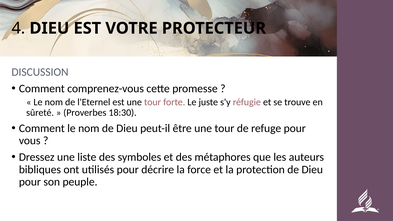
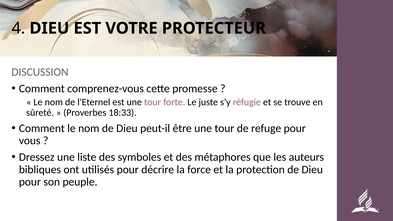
18:30: 18:30 -> 18:33
